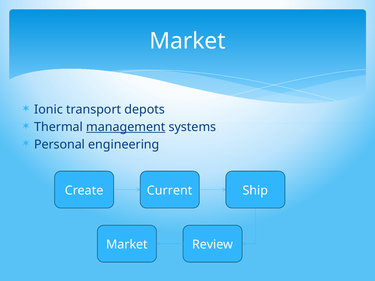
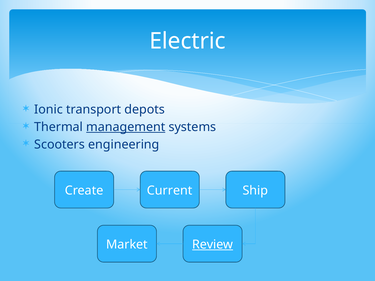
Market at (187, 41): Market -> Electric
Personal: Personal -> Scooters
Review underline: none -> present
